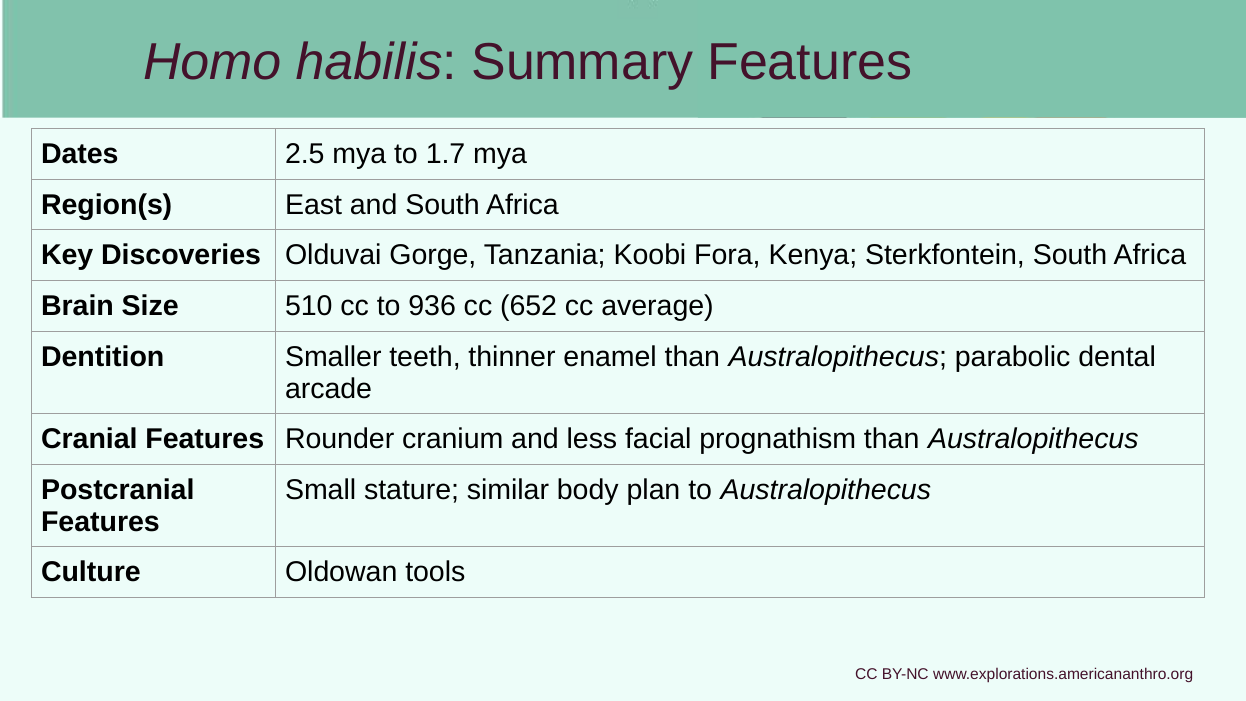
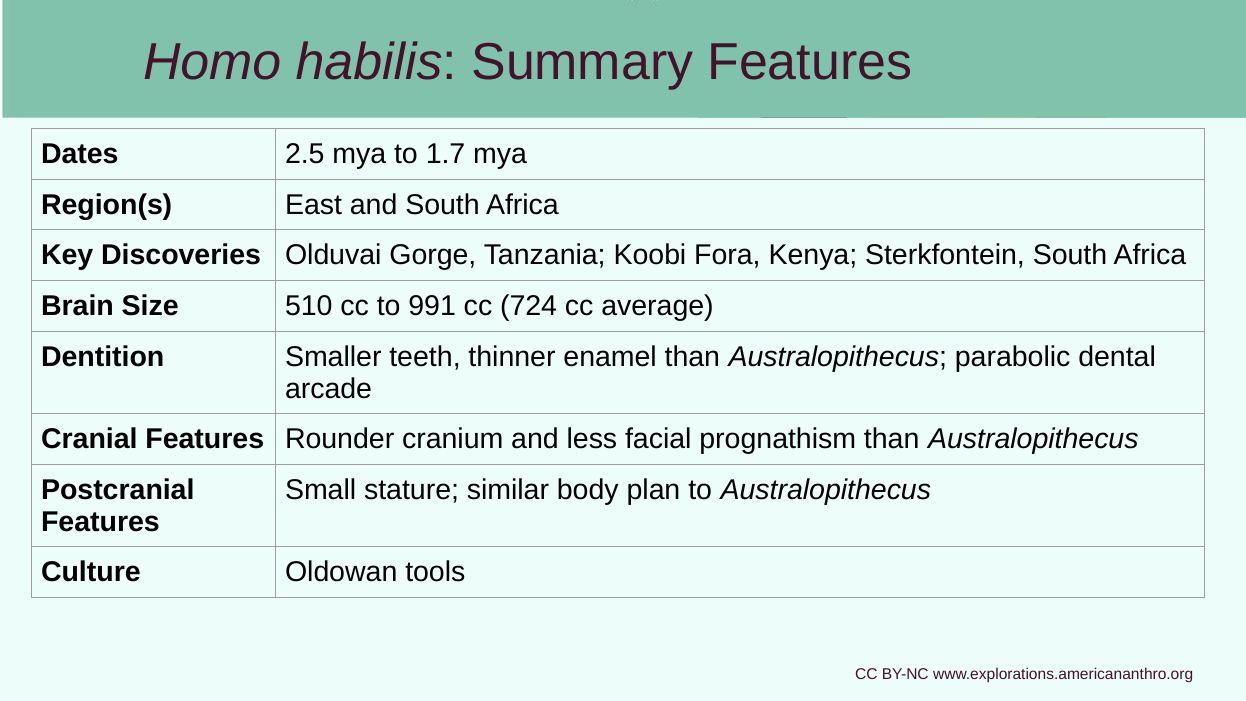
936: 936 -> 991
652: 652 -> 724
